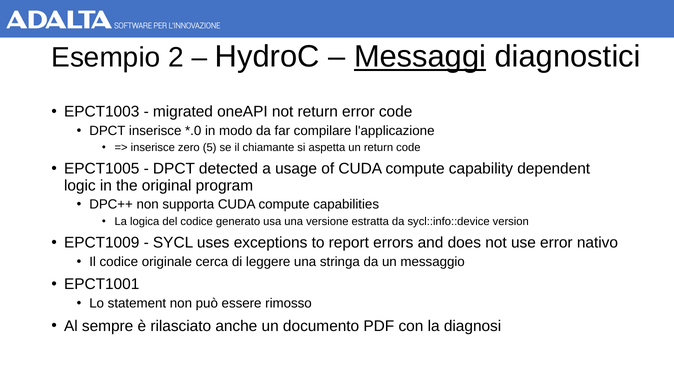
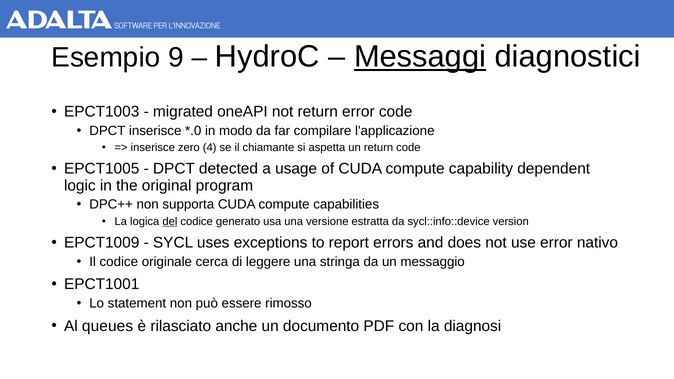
2: 2 -> 9
5: 5 -> 4
del underline: none -> present
sempre: sempre -> queues
